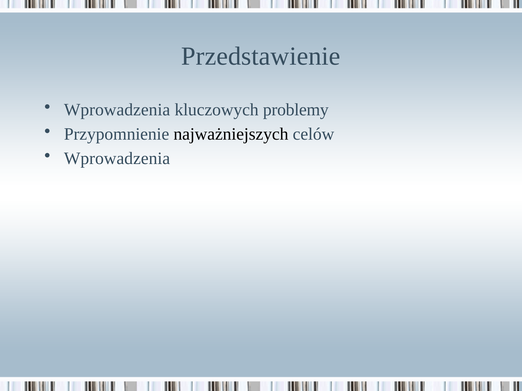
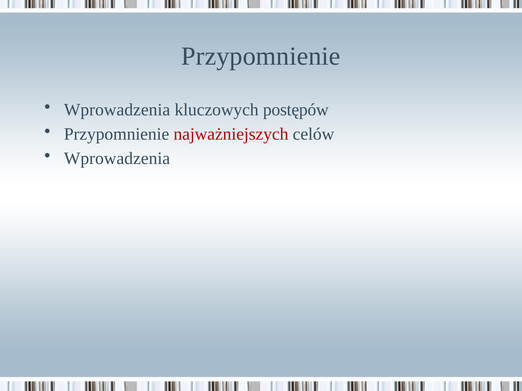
Przedstawienie at (261, 56): Przedstawienie -> Przypomnienie
problemy: problemy -> postępów
najważniejszych colour: black -> red
